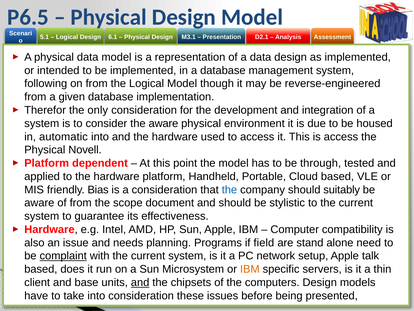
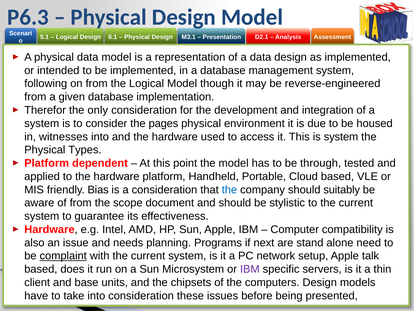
P6.5: P6.5 -> P6.3
the aware: aware -> pages
automatic: automatic -> witnesses
is access: access -> system
Novell: Novell -> Types
field: field -> next
IBM at (250, 269) colour: orange -> purple
and at (140, 282) underline: present -> none
